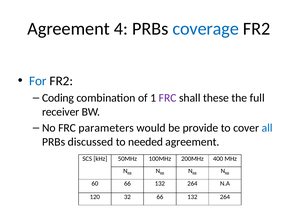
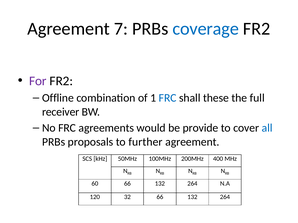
4: 4 -> 7
For colour: blue -> purple
Coding: Coding -> Offline
FRC at (168, 98) colour: purple -> blue
parameters: parameters -> agreements
discussed: discussed -> proposals
needed: needed -> further
